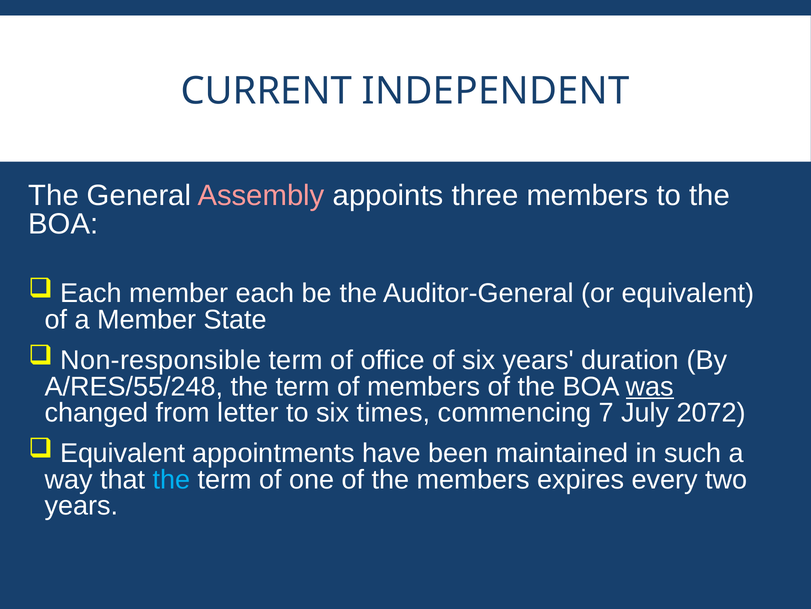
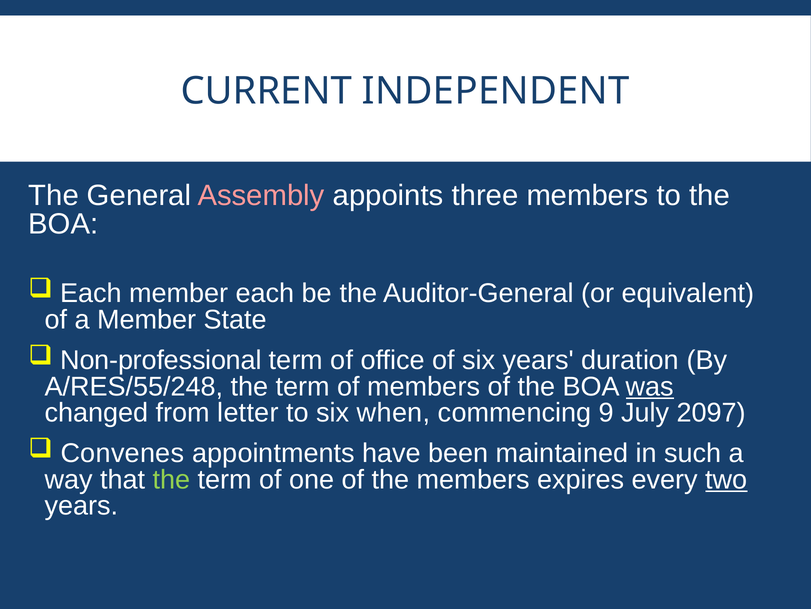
Non-responsible: Non-responsible -> Non-professional
times: times -> when
7: 7 -> 9
2072: 2072 -> 2097
Equivalent at (123, 453): Equivalent -> Convenes
the at (171, 479) colour: light blue -> light green
two underline: none -> present
